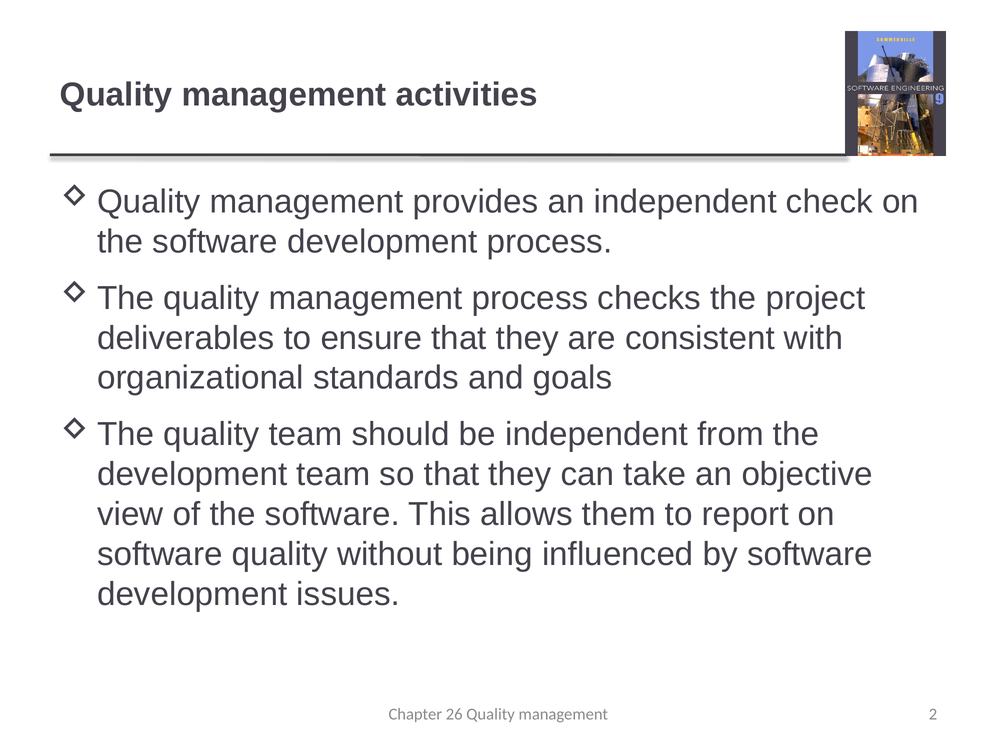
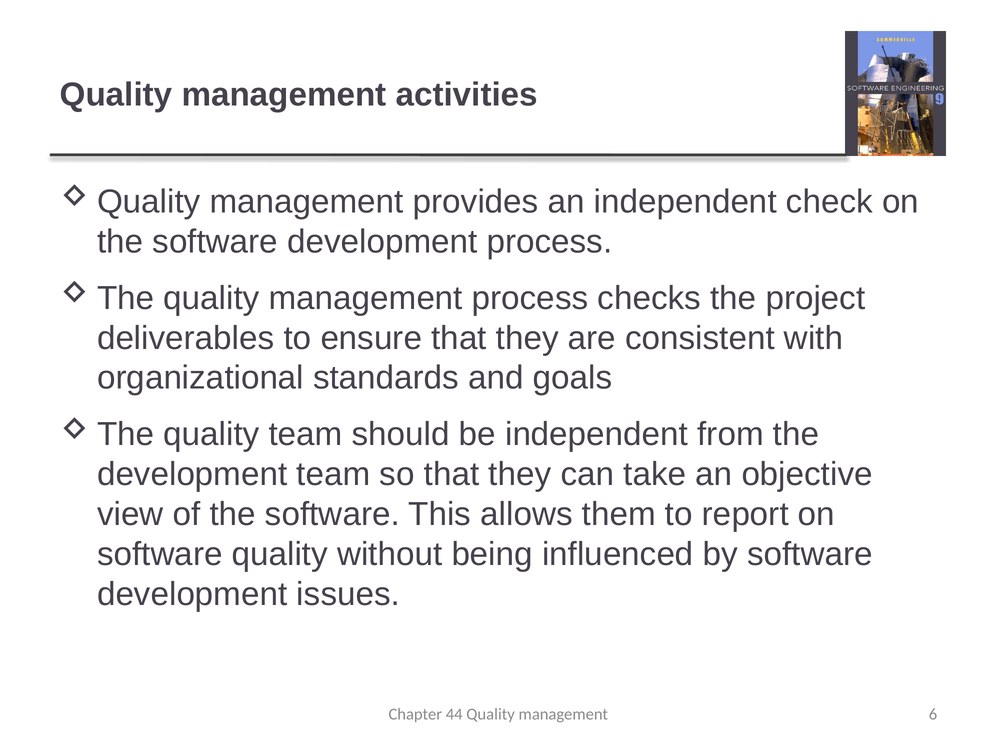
26: 26 -> 44
2: 2 -> 6
